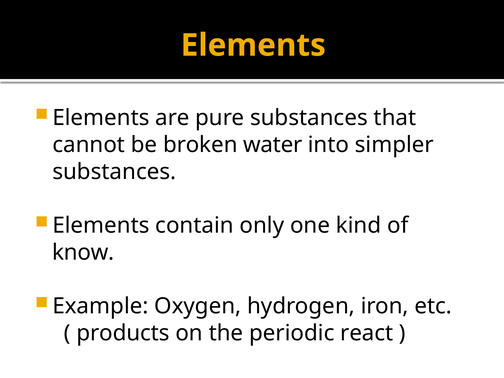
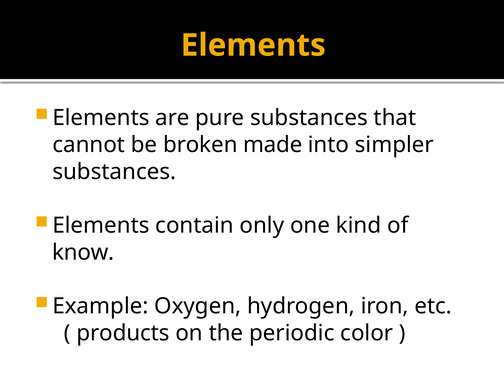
water: water -> made
react: react -> color
